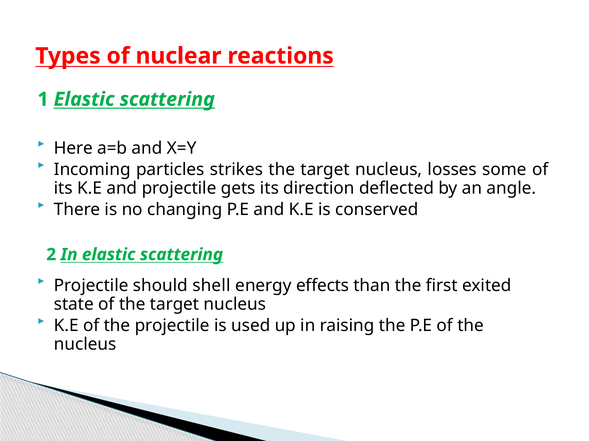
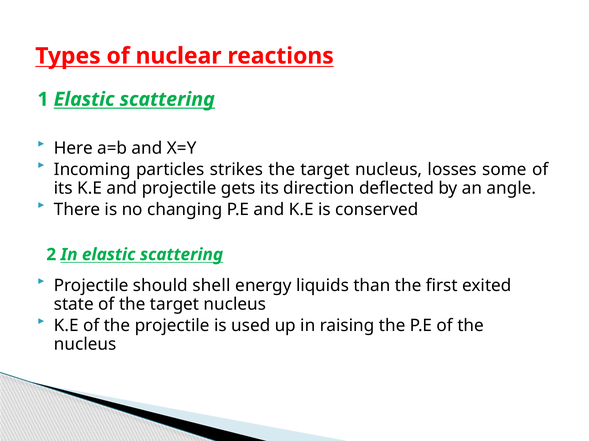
effects: effects -> liquids
